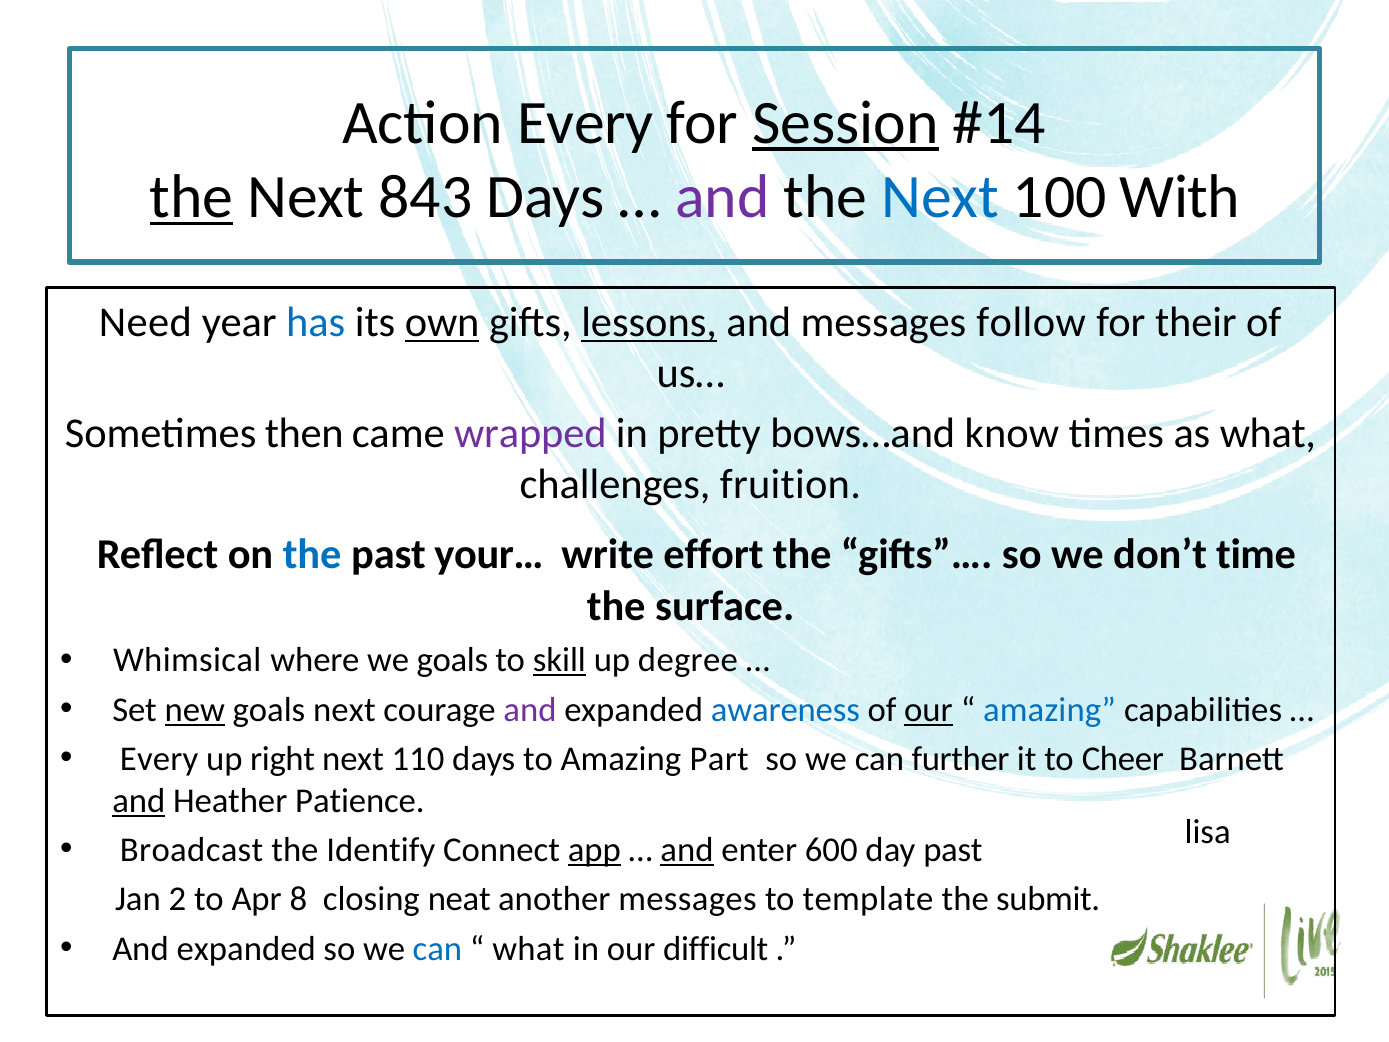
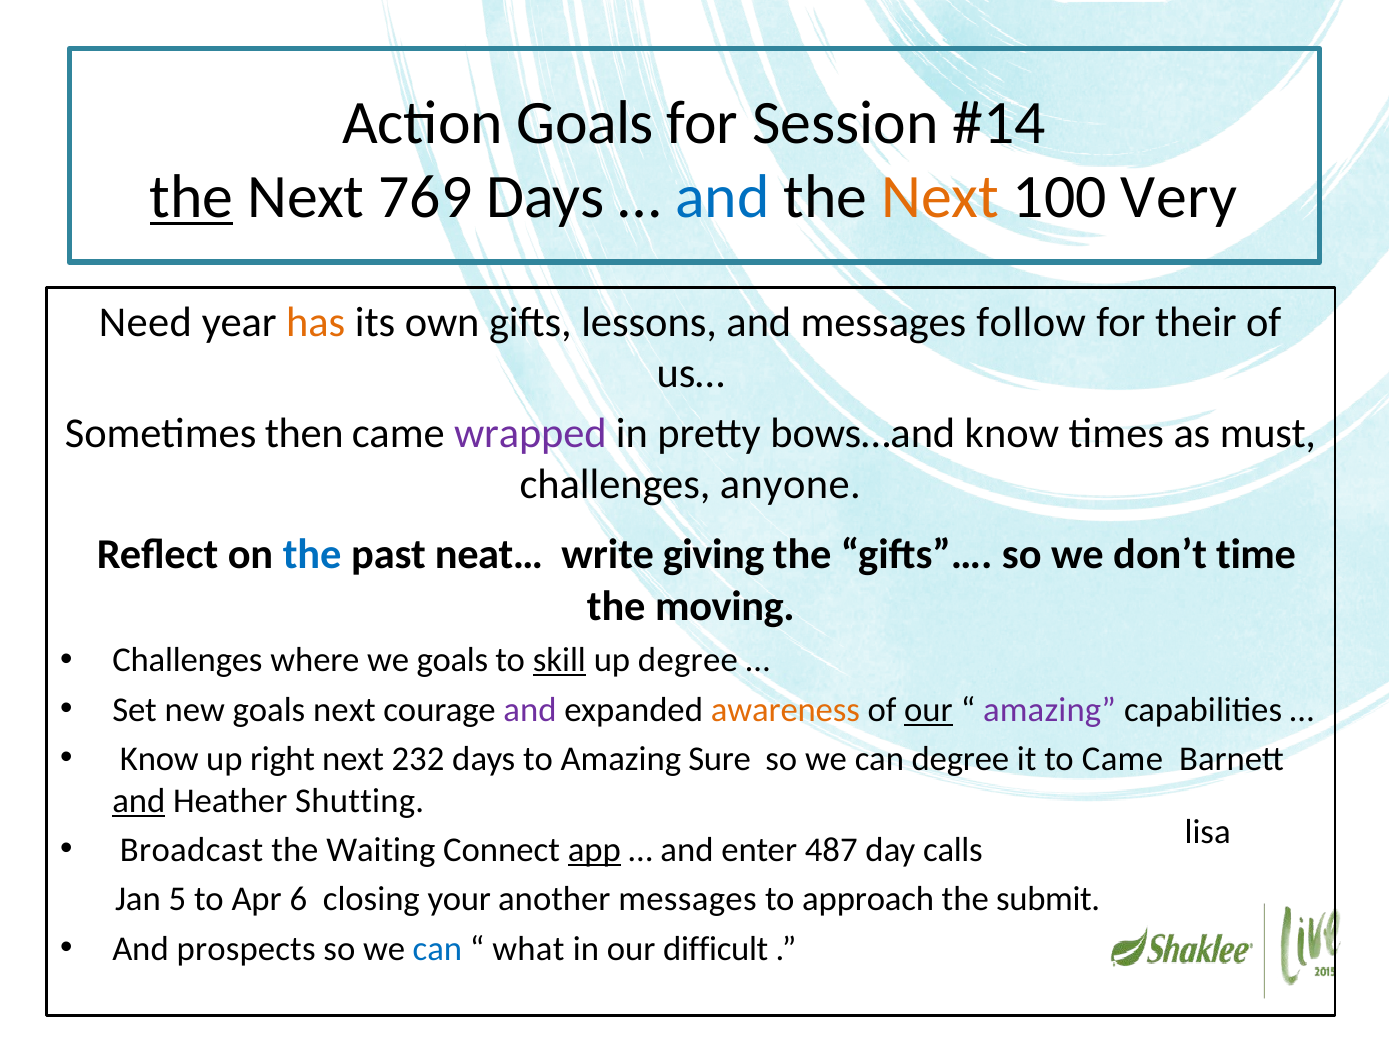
Action Every: Every -> Goals
Session underline: present -> none
843: 843 -> 769
and at (722, 197) colour: purple -> blue
Next at (940, 197) colour: blue -> orange
With: With -> Very
has colour: blue -> orange
own underline: present -> none
lessons underline: present -> none
as what: what -> must
fruition: fruition -> anyone
your…: your… -> neat…
effort: effort -> giving
surface: surface -> moving
Whimsical at (187, 660): Whimsical -> Challenges
new underline: present -> none
awareness colour: blue -> orange
amazing at (1049, 710) colour: blue -> purple
Every at (159, 759): Every -> Know
110: 110 -> 232
Part: Part -> Sure
can further: further -> degree
to Cheer: Cheer -> Came
Patience: Patience -> Shutting
Identify: Identify -> Waiting
and at (687, 850) underline: present -> none
600: 600 -> 487
day past: past -> calls
2: 2 -> 5
8: 8 -> 6
neat: neat -> your
template: template -> approach
expanded at (246, 949): expanded -> prospects
